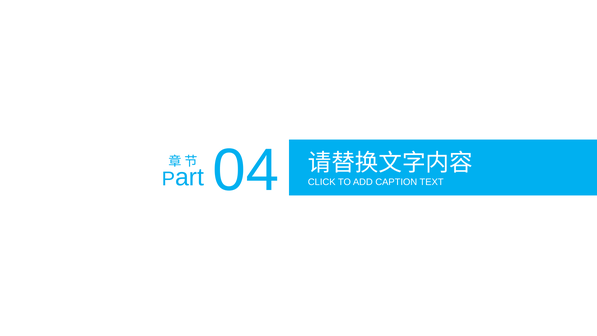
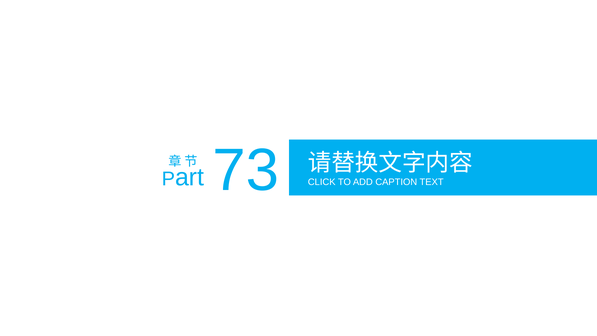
04: 04 -> 73
